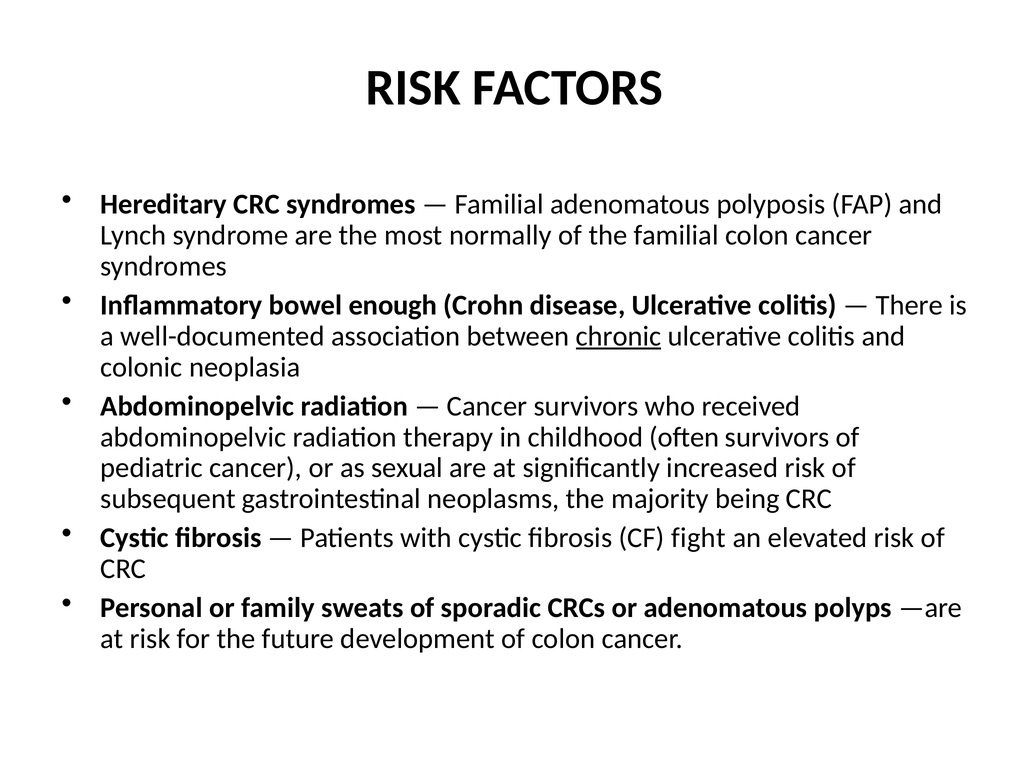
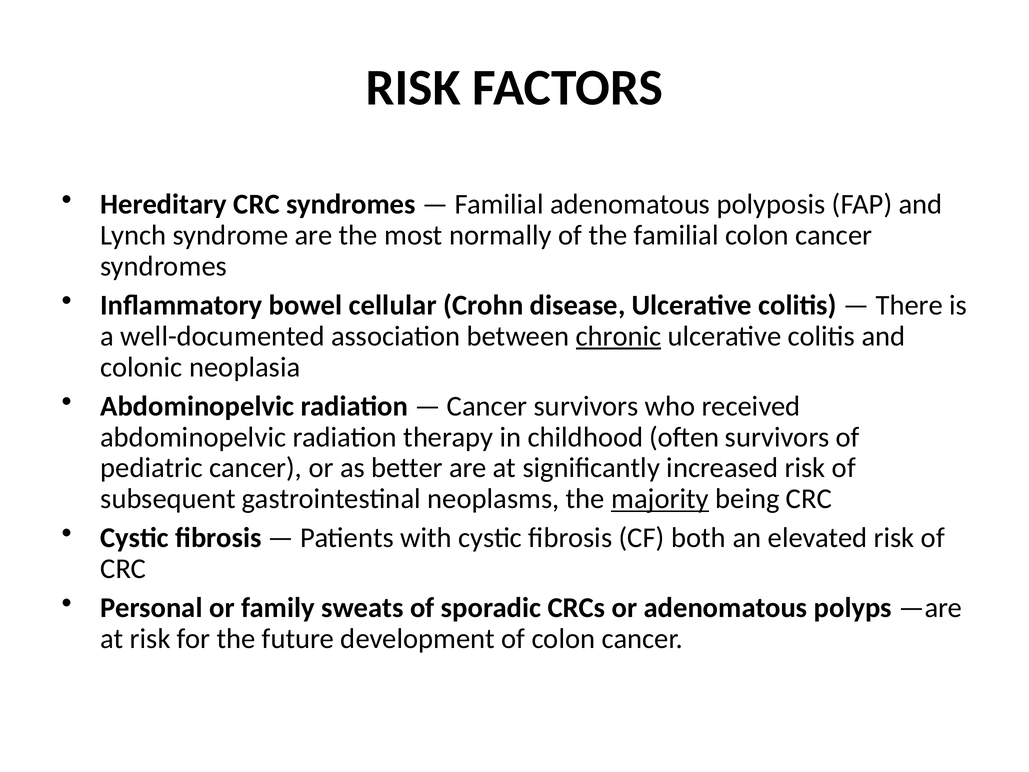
enough: enough -> cellular
sexual: sexual -> better
majority underline: none -> present
fight: fight -> both
